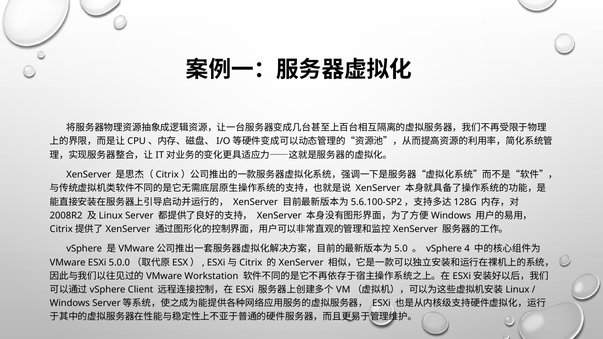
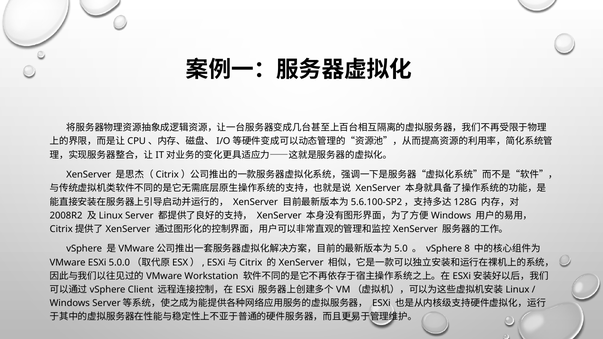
4: 4 -> 8
